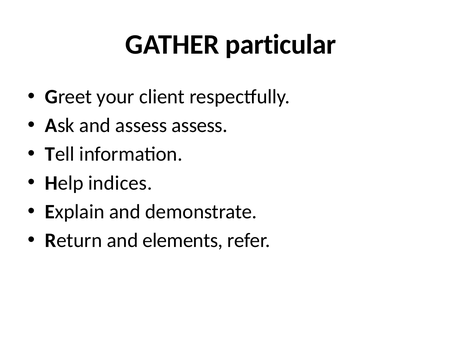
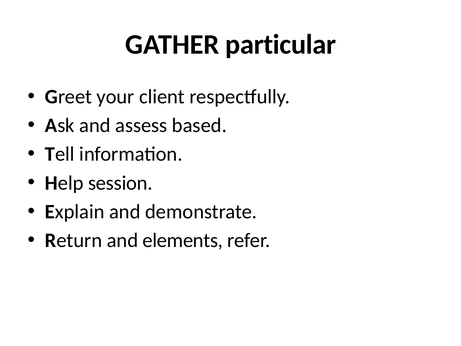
assess assess: assess -> based
indices: indices -> session
